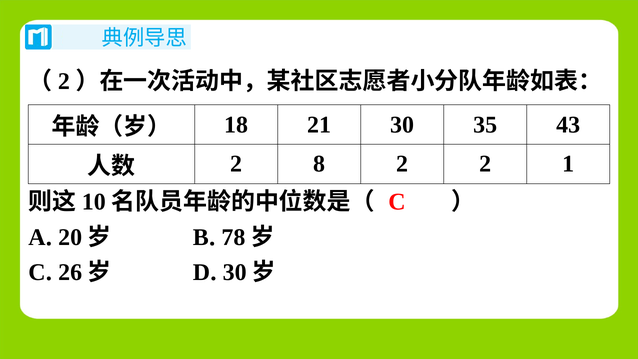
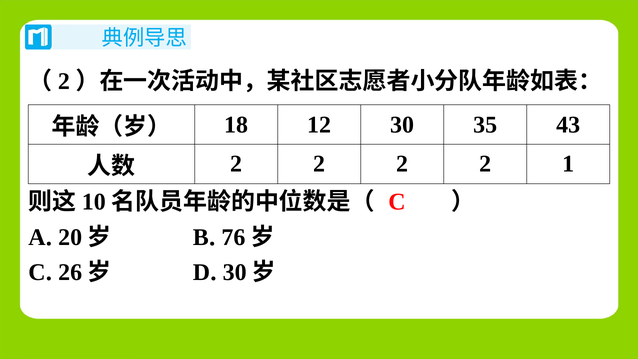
21: 21 -> 12
8 at (319, 164): 8 -> 2
78: 78 -> 76
